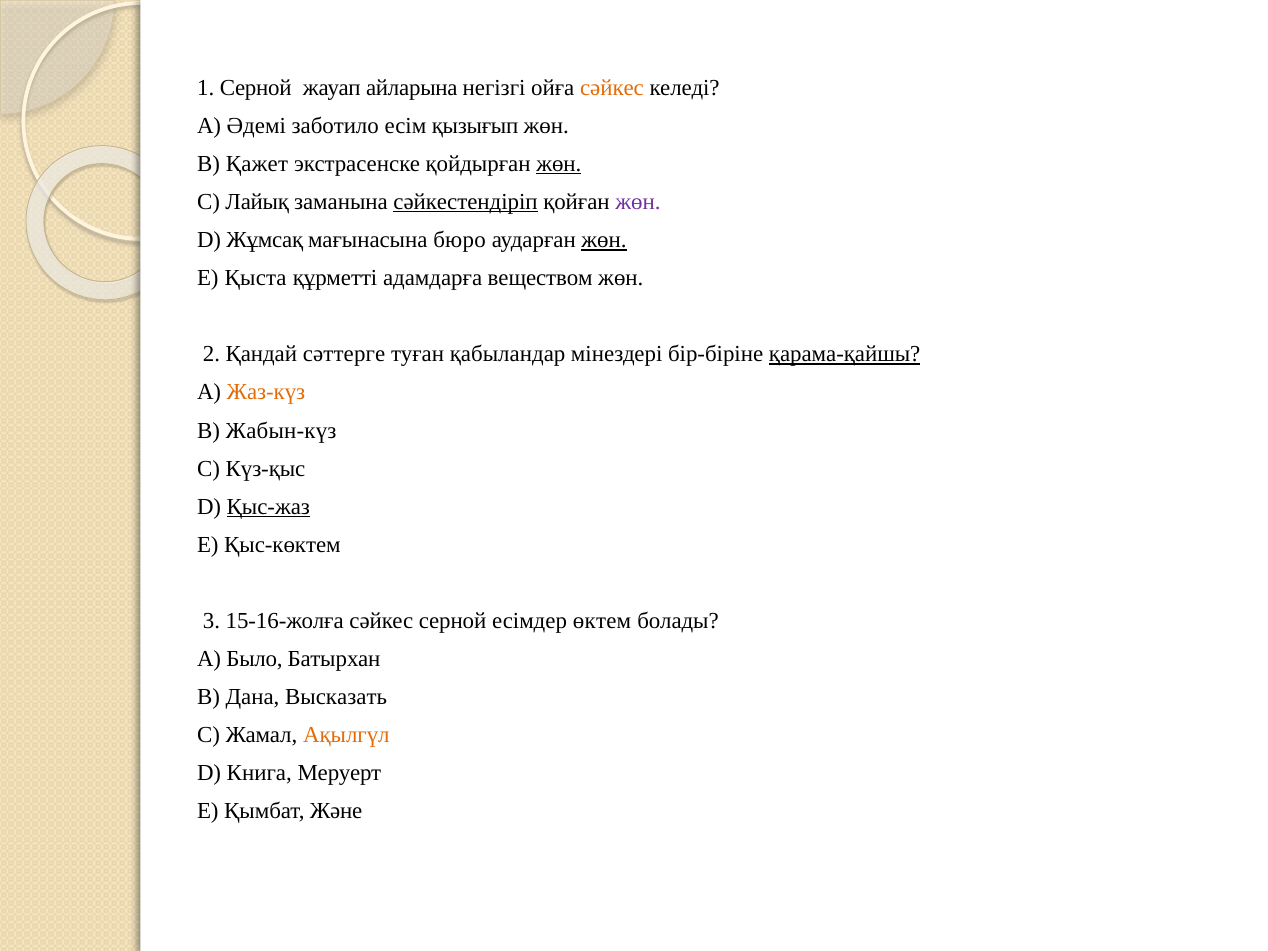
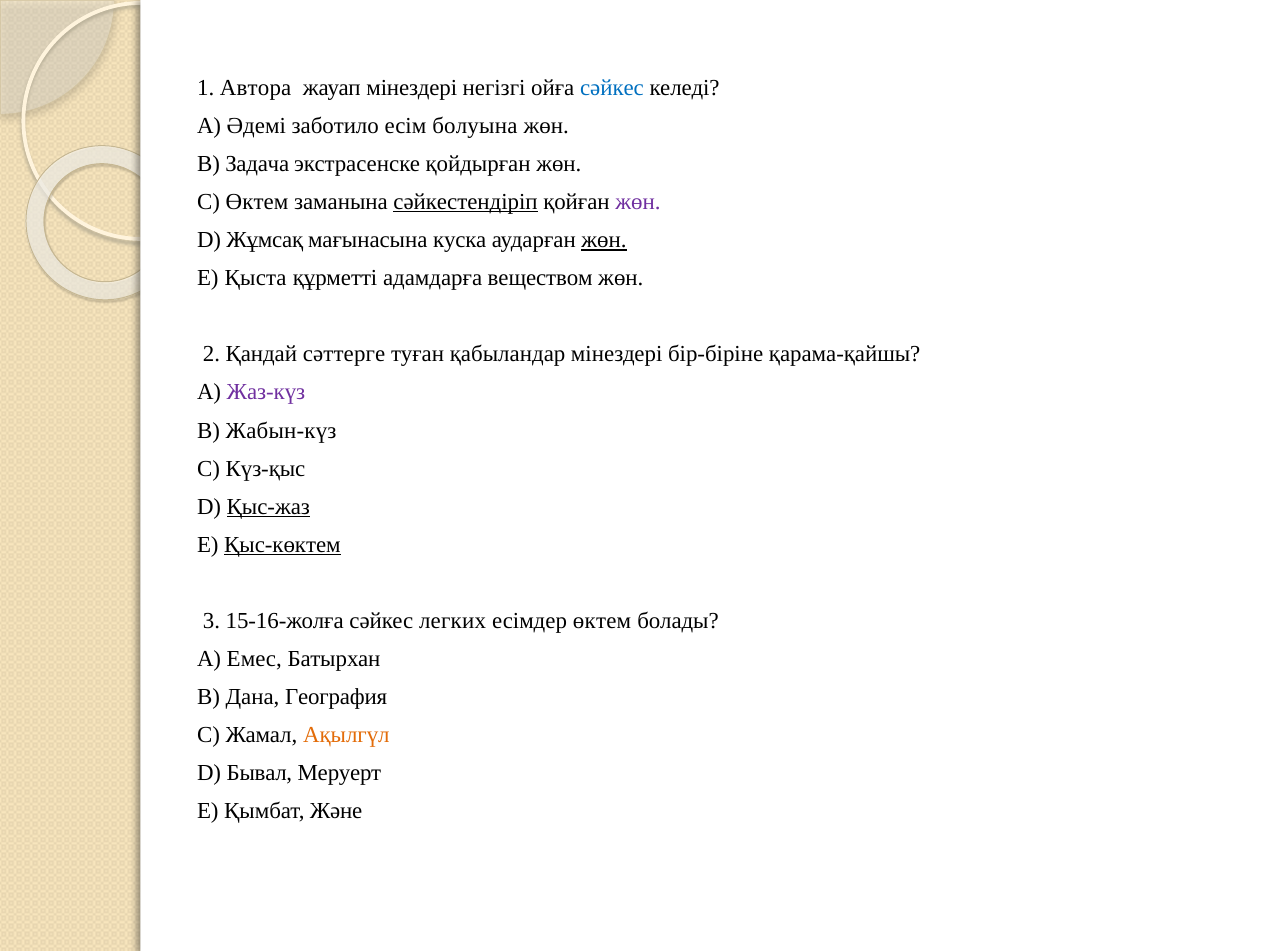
1 Серной: Серной -> Автора
жауап айларына: айларына -> мінездері
сәйкес at (612, 88) colour: orange -> blue
қызығып: қызығып -> болуына
Қажет: Қажет -> Задача
жөн at (559, 164) underline: present -> none
С Лайық: Лайық -> Өктем
бюро: бюро -> куска
қарама-қайшы underline: present -> none
Жаз-күз colour: orange -> purple
Қыс-көктем underline: none -> present
сәйкес серной: серной -> легких
Было: Было -> Емес
Высказать: Высказать -> География
Книга: Книга -> Бывал
